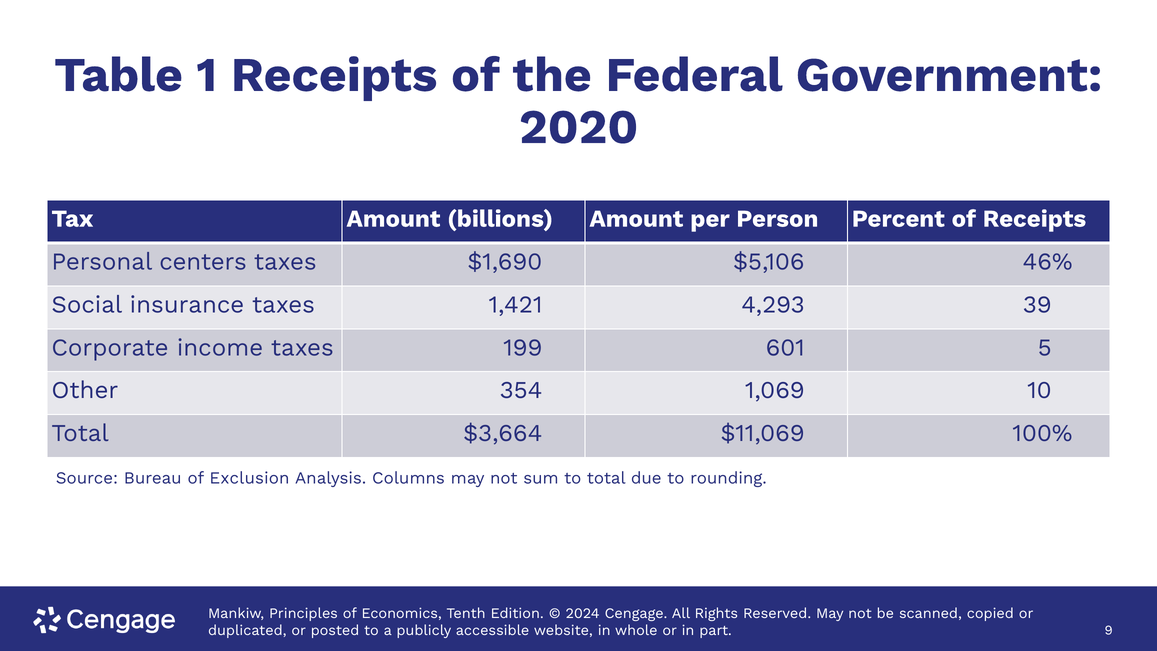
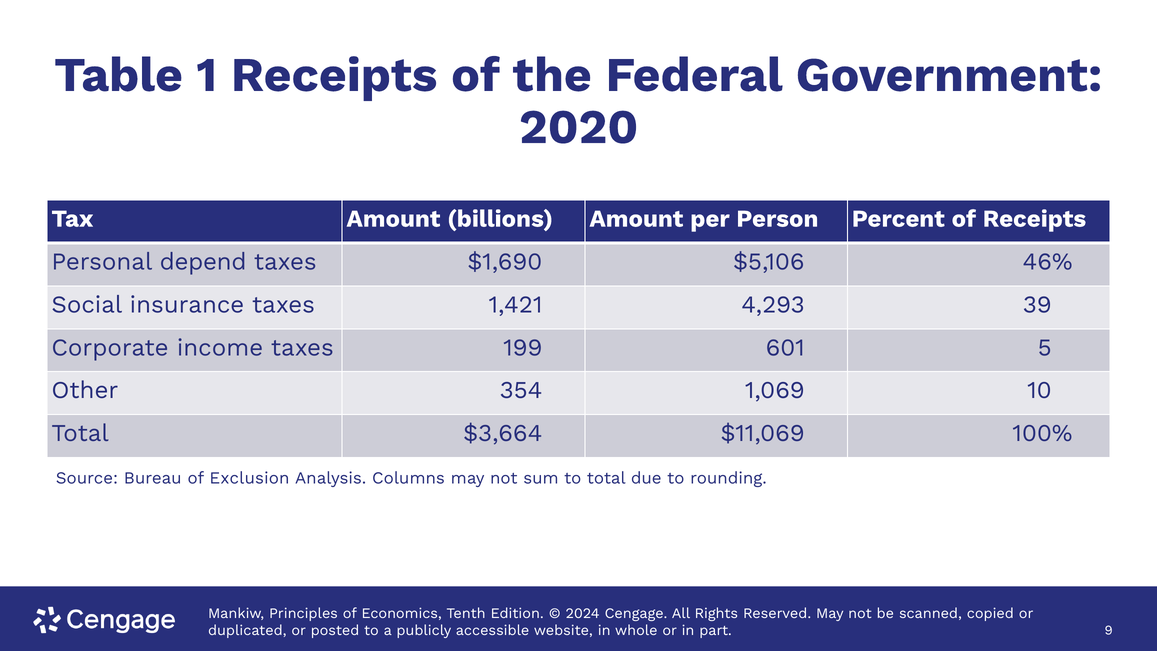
centers: centers -> depend
